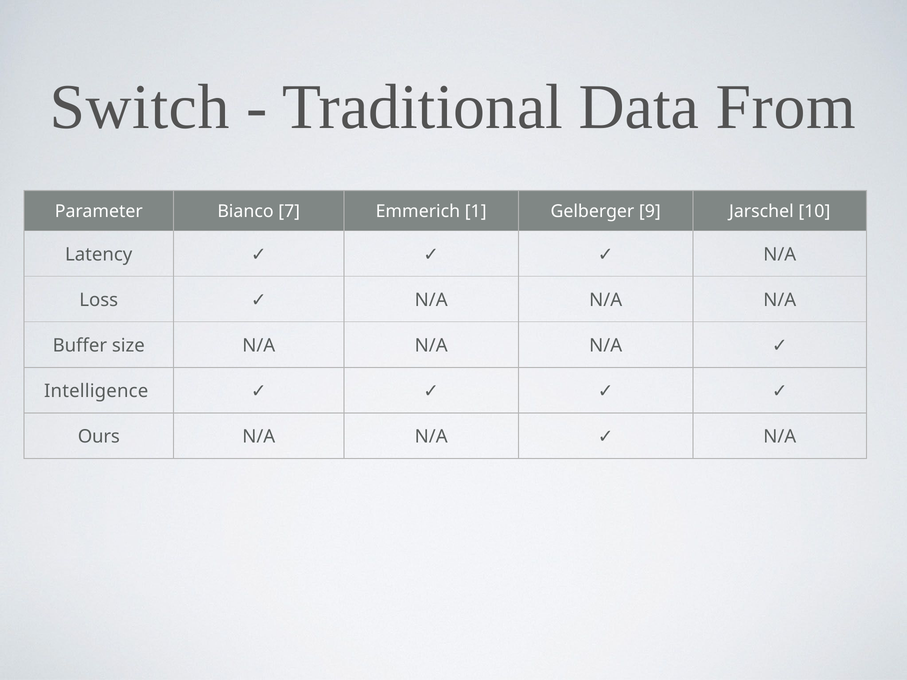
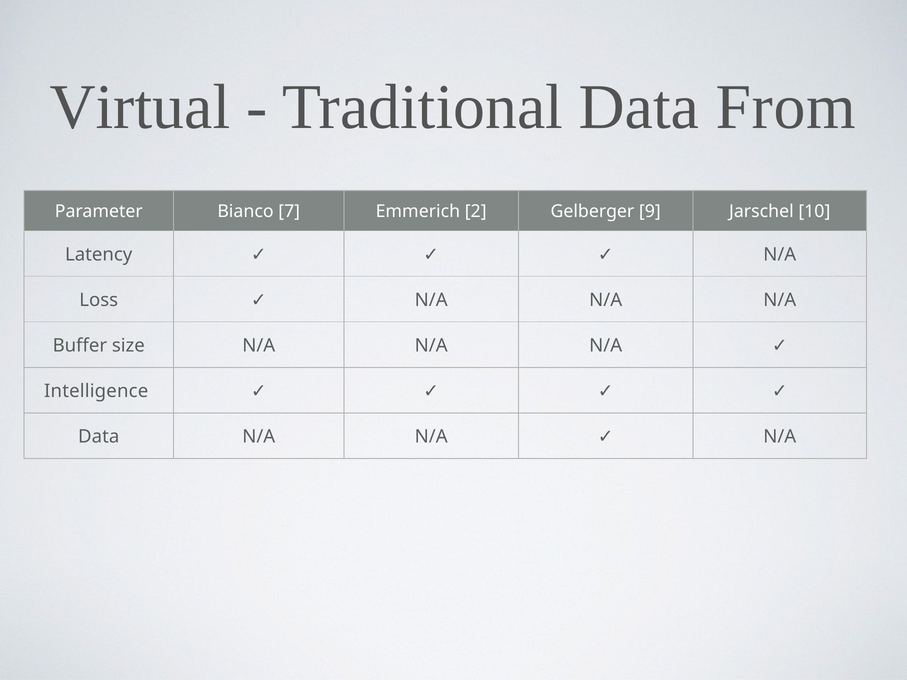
Switch: Switch -> Virtual
1: 1 -> 2
Ours at (99, 437): Ours -> Data
